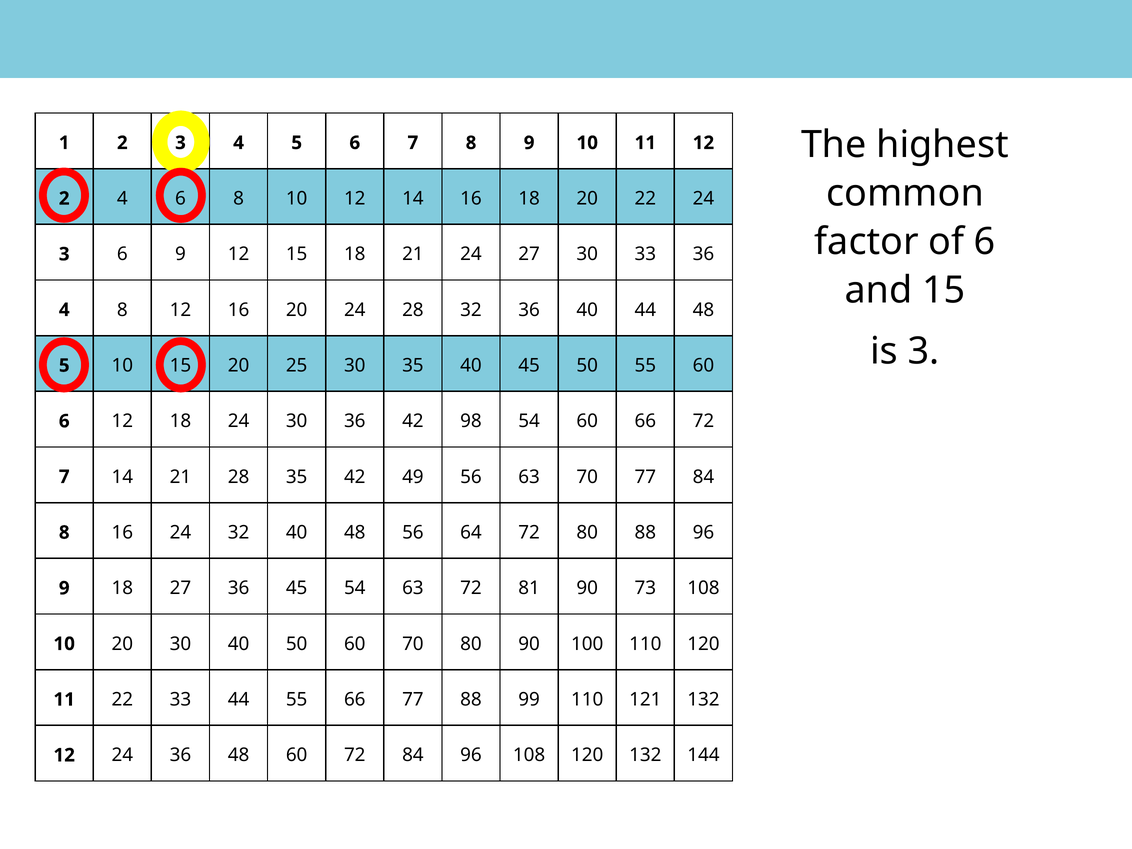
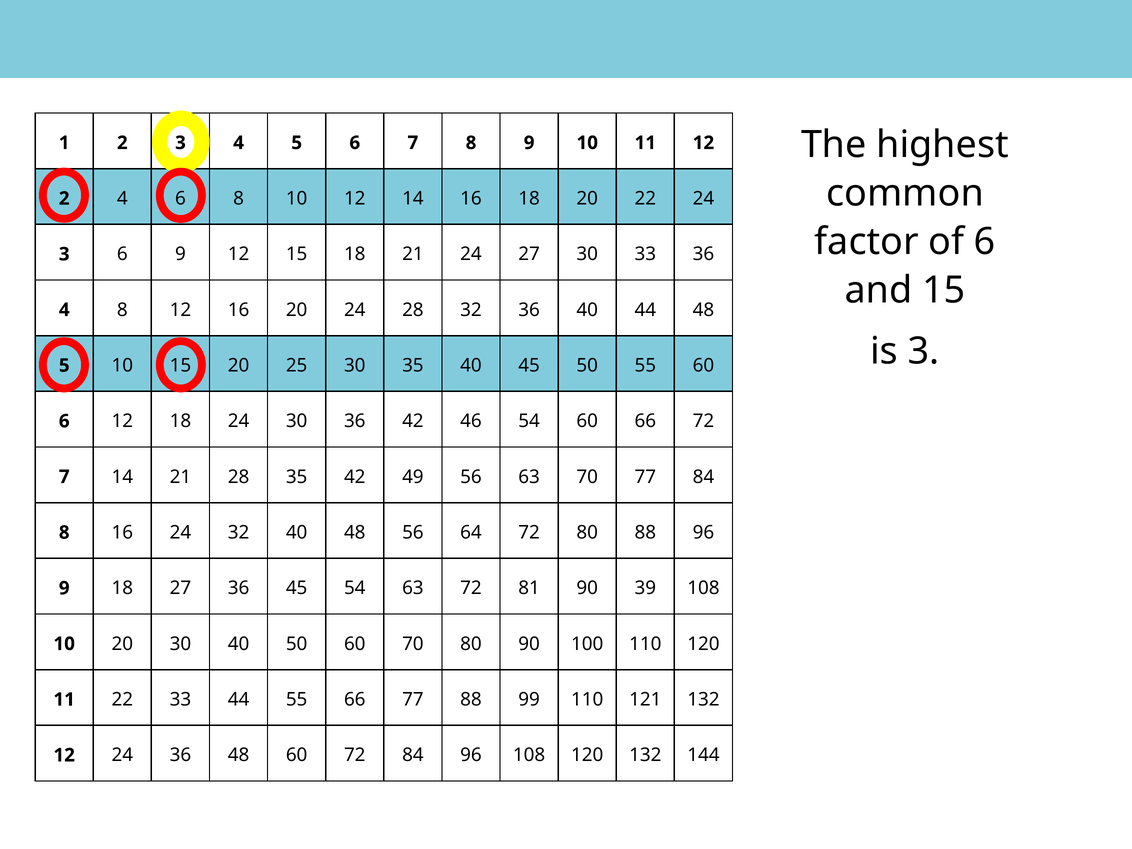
98: 98 -> 46
73: 73 -> 39
